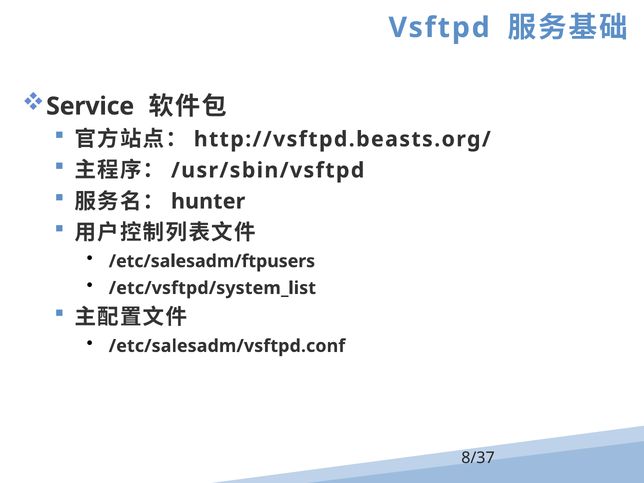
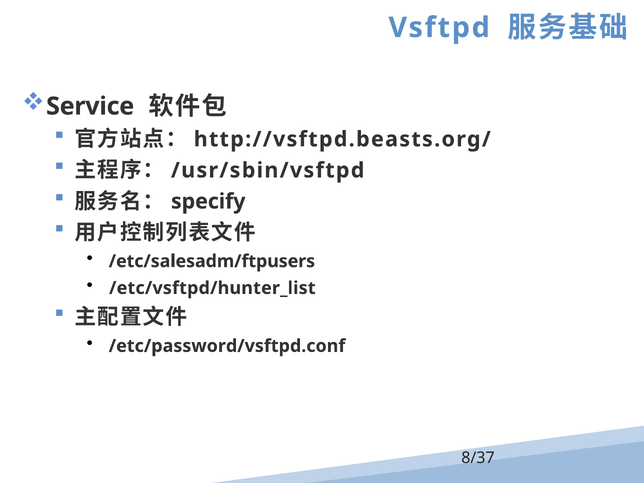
hunter: hunter -> specify
/etc/vsftpd/system_list: /etc/vsftpd/system_list -> /etc/vsftpd/hunter_list
/etc/salesadm/vsftpd.conf: /etc/salesadm/vsftpd.conf -> /etc/password/vsftpd.conf
